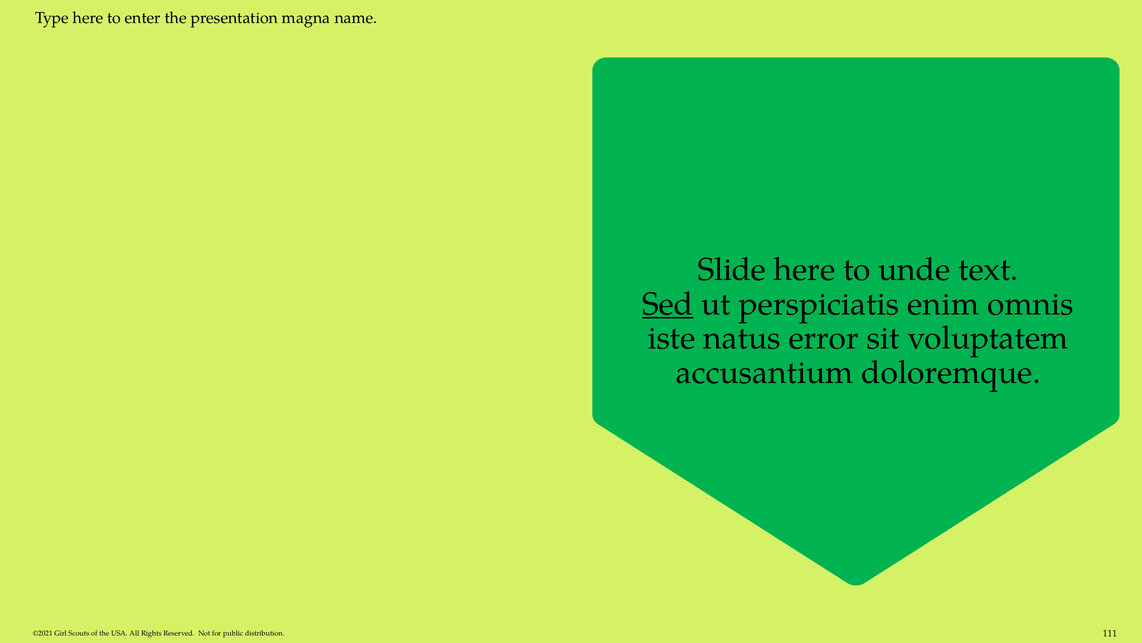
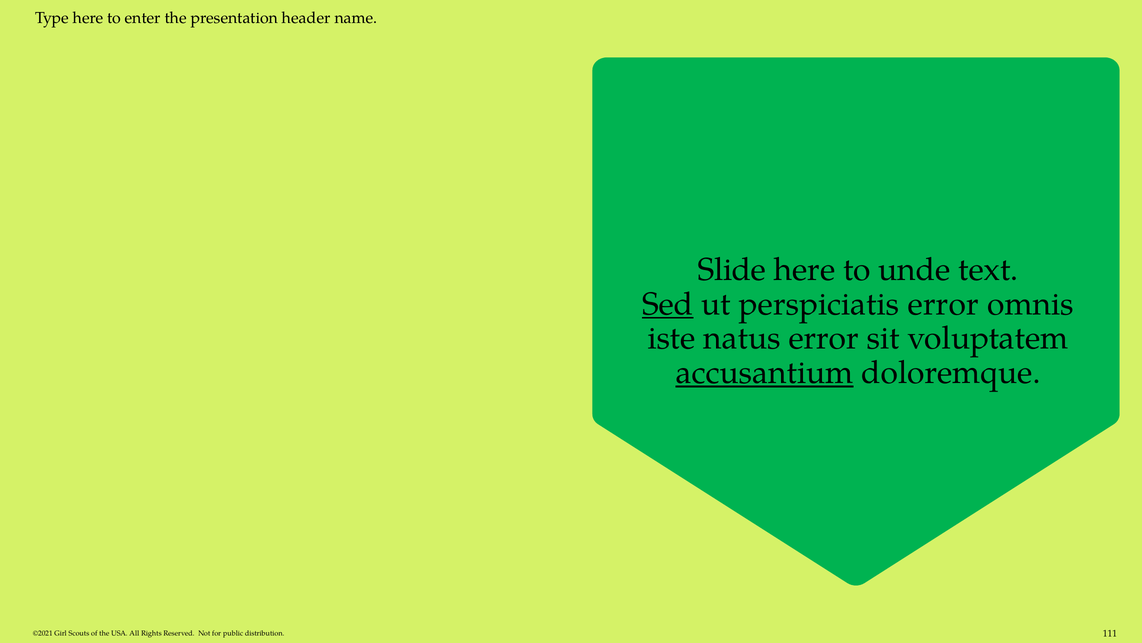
magna: magna -> header
perspiciatis enim: enim -> error
accusantium underline: none -> present
